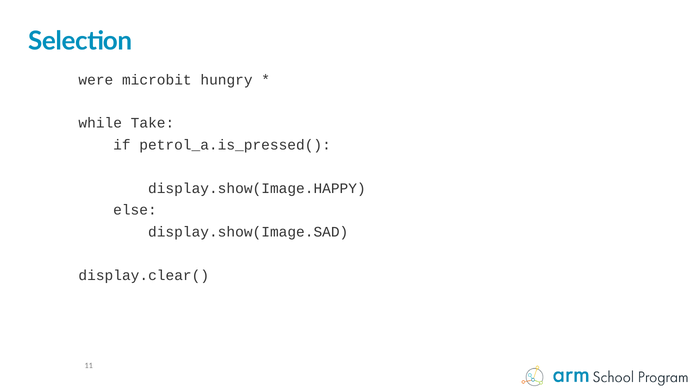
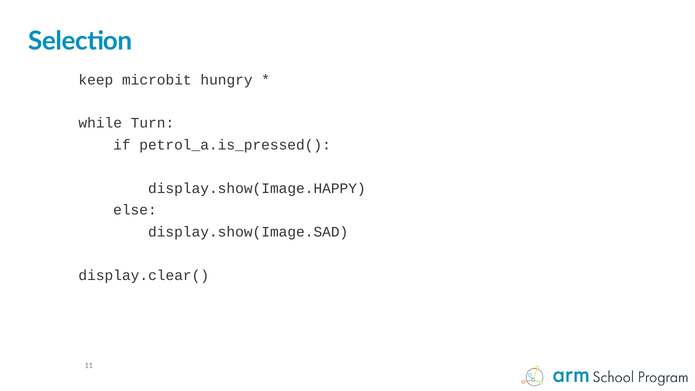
were: were -> keep
Take: Take -> Turn
